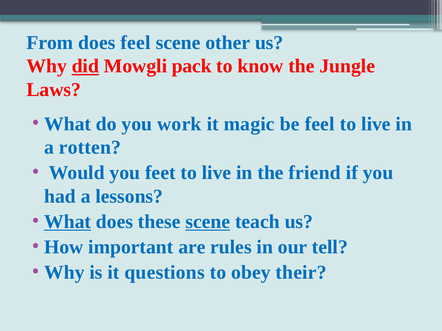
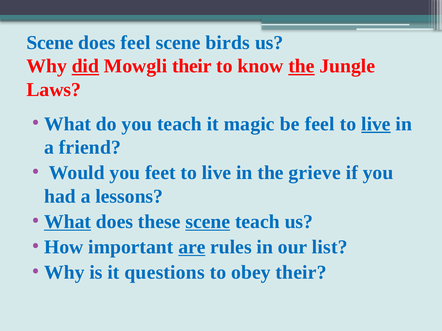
From at (50, 43): From -> Scene
other: other -> birds
Mowgli pack: pack -> their
the at (301, 66) underline: none -> present
you work: work -> teach
live at (376, 124) underline: none -> present
rotten: rotten -> friend
friend: friend -> grieve
are underline: none -> present
tell: tell -> list
